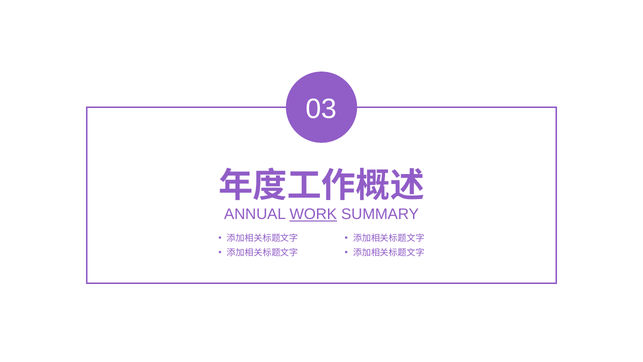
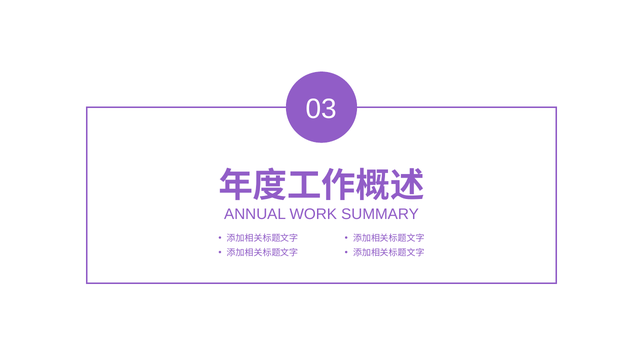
WORK underline: present -> none
